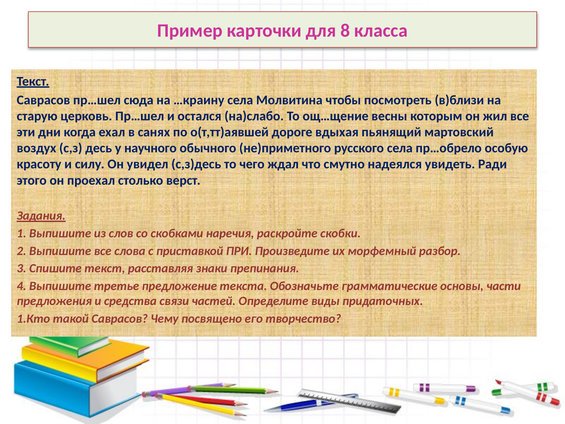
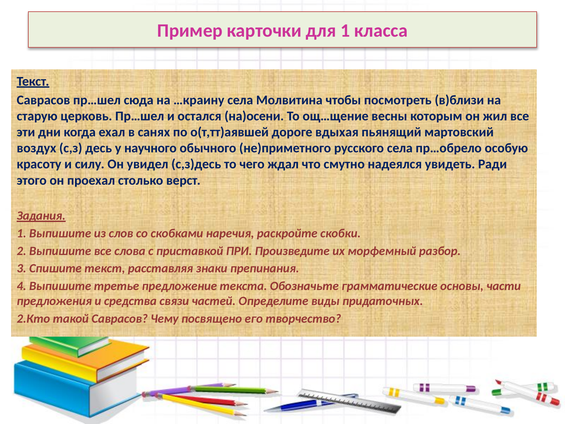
для 8: 8 -> 1
на)слабо: на)слабо -> на)осени
1.Кто: 1.Кто -> 2.Кто
